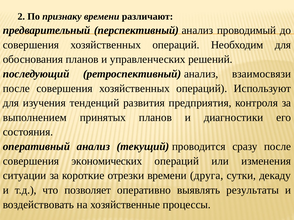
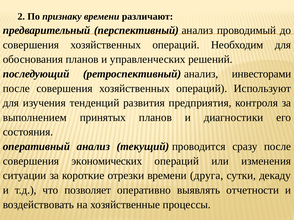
взаимосвязи: взаимосвязи -> инвесторами
результаты: результаты -> отчетности
